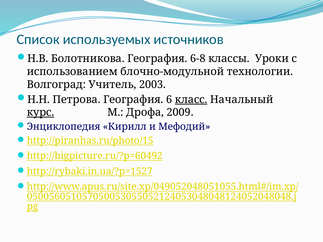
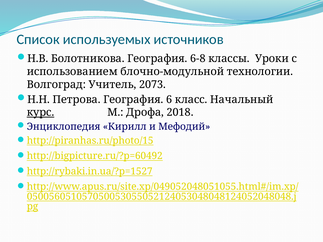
2003: 2003 -> 2073
класс underline: present -> none
2009: 2009 -> 2018
